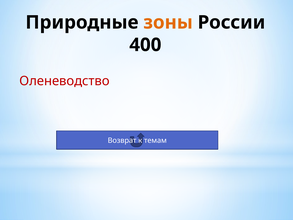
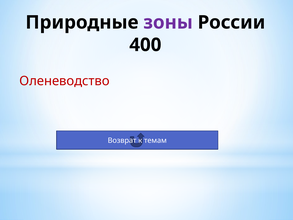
зоны colour: orange -> purple
